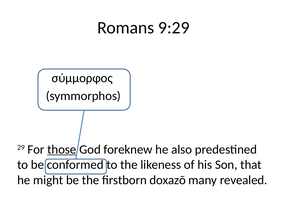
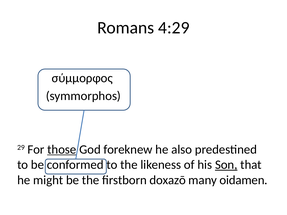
9:29: 9:29 -> 4:29
Son underline: none -> present
revealed: revealed -> oidamen
